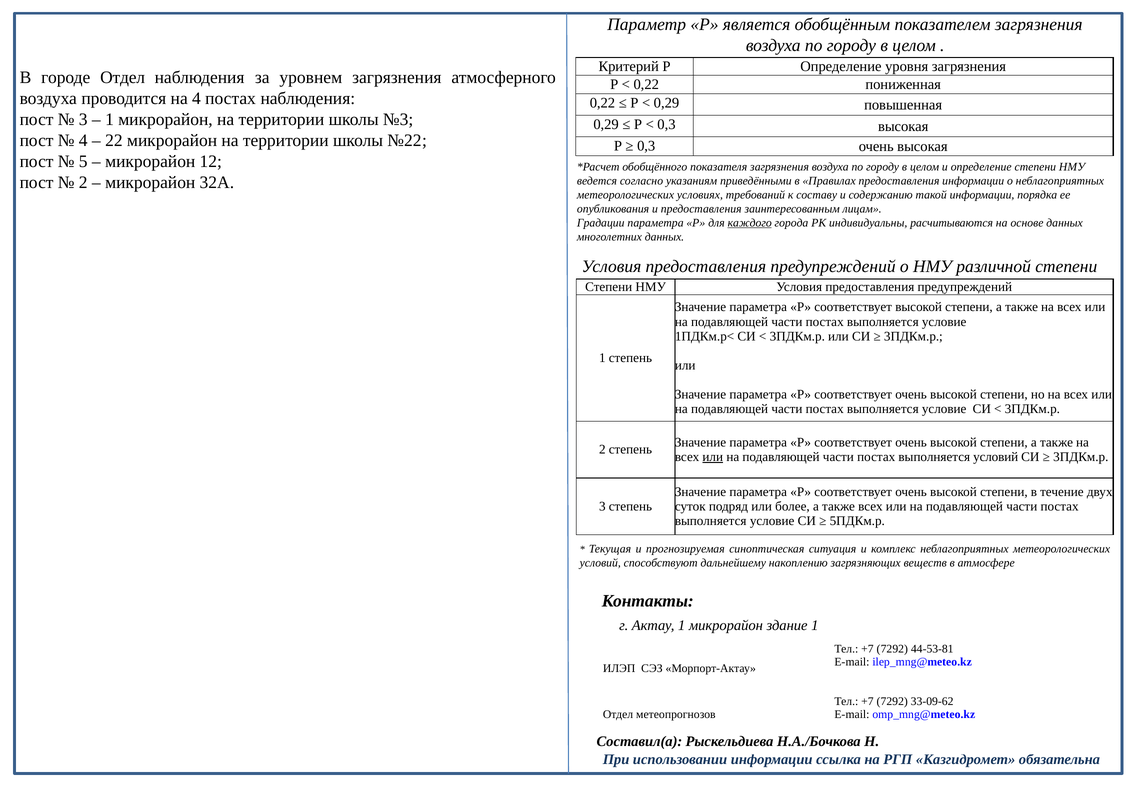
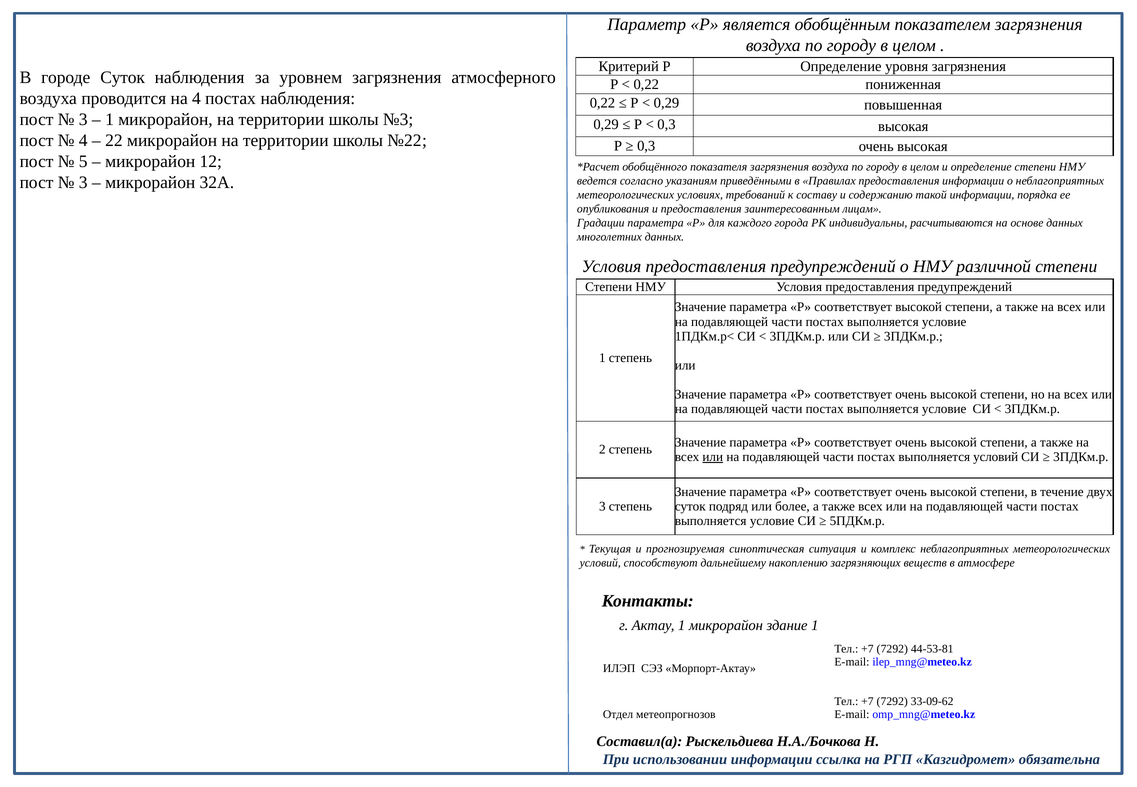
городе Отдел: Отдел -> Суток
2 at (83, 183): 2 -> 3
каждого underline: present -> none
